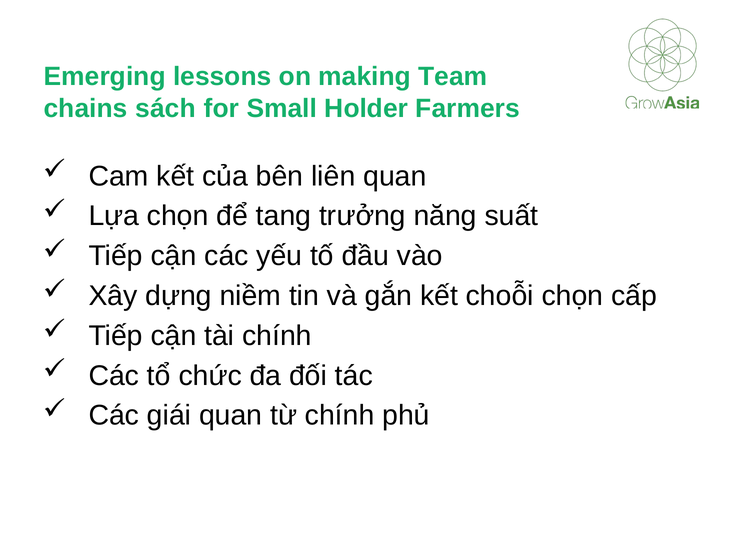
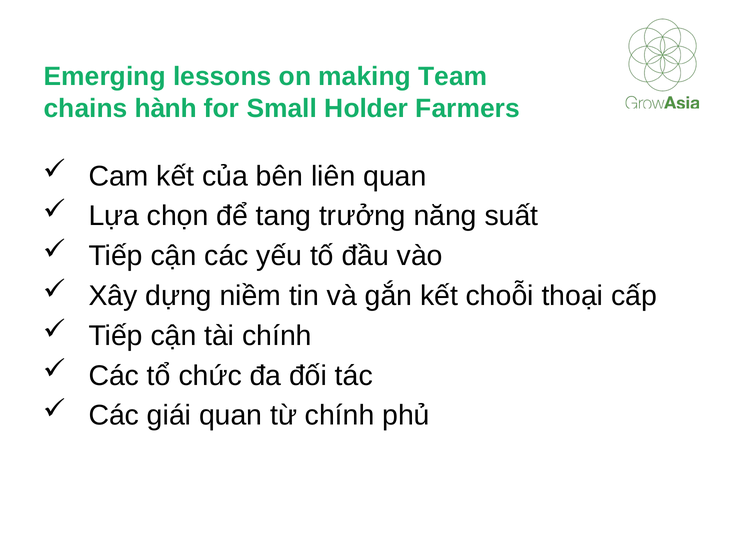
sách: sách -> hành
choỗi chọn: chọn -> thoại
